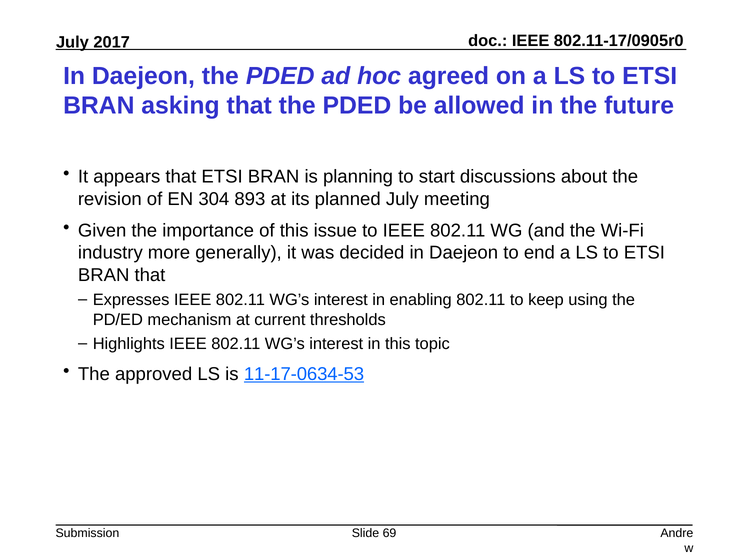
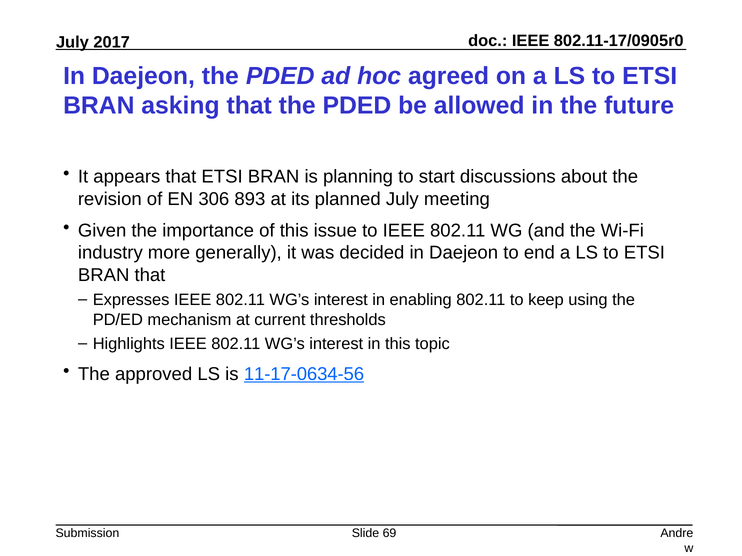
304: 304 -> 306
11-17-0634-53: 11-17-0634-53 -> 11-17-0634-56
